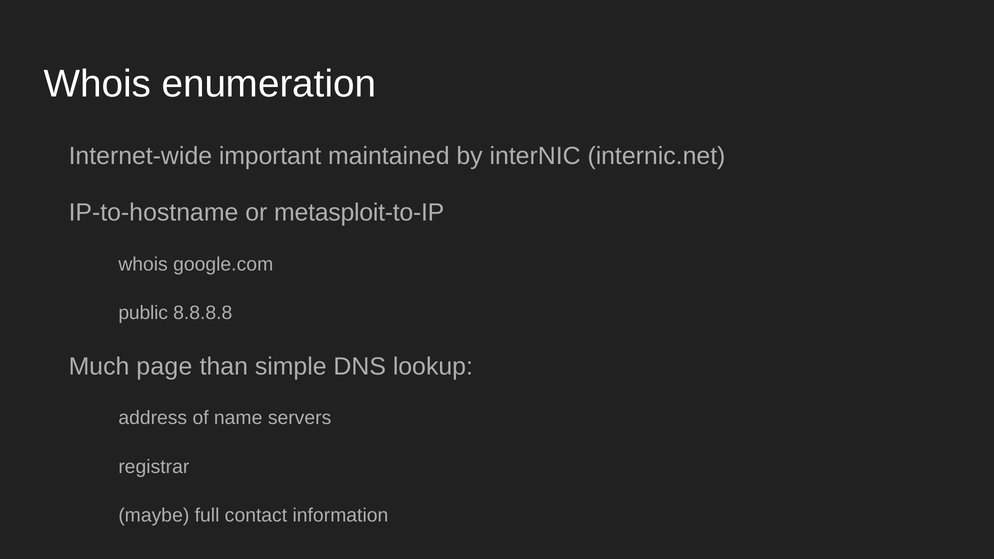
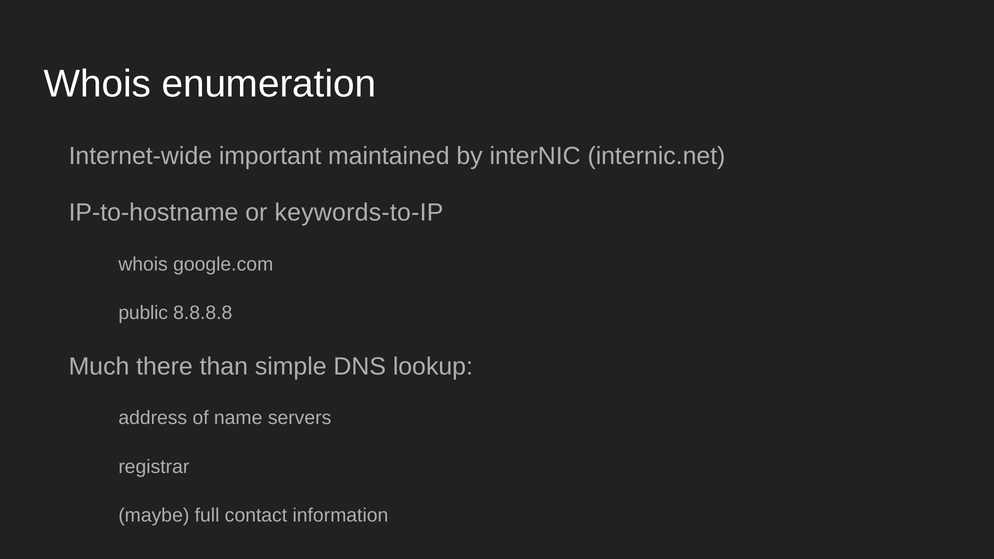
metasploit-to-IP: metasploit-to-IP -> keywords-to-IP
page: page -> there
